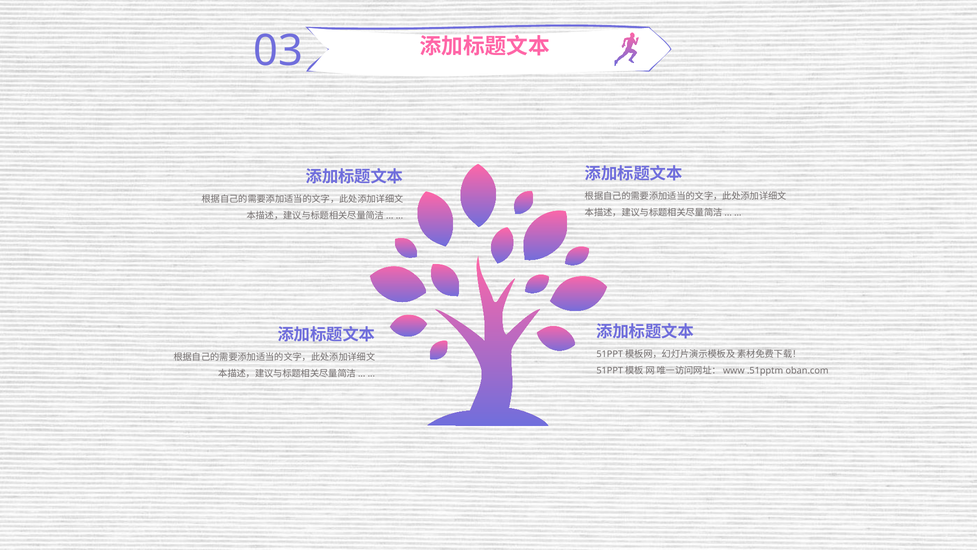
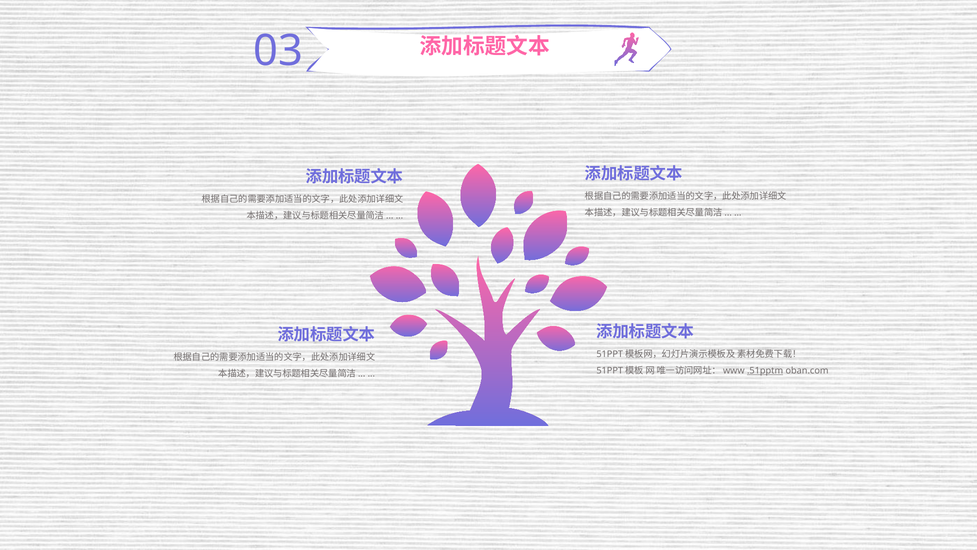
.51pptm underline: none -> present
